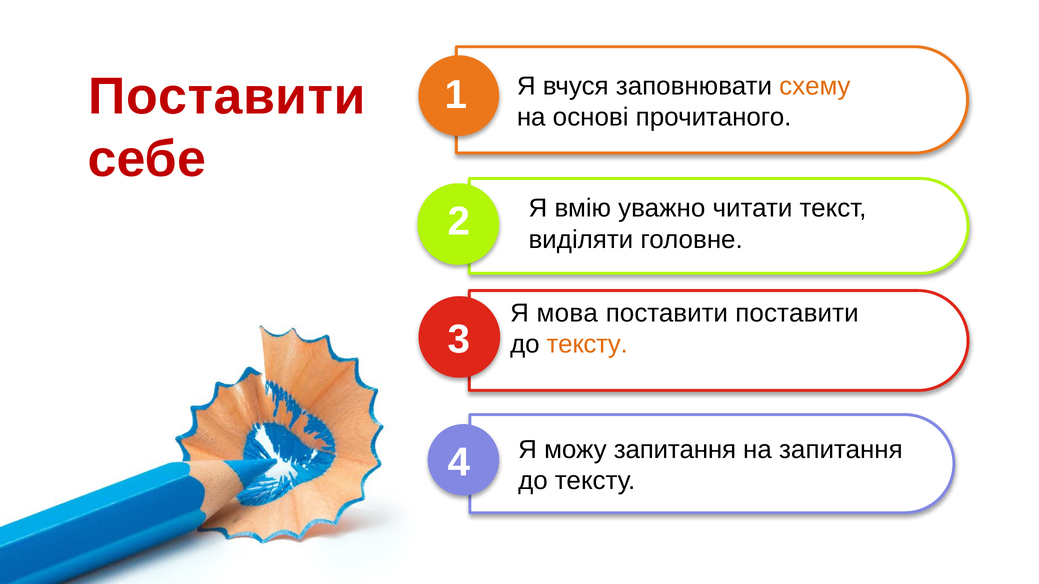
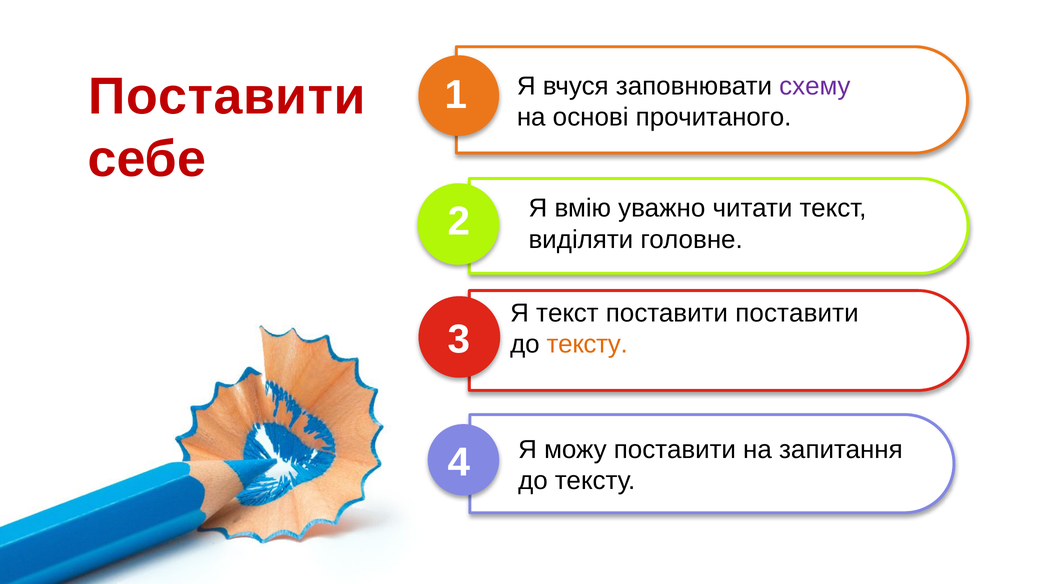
схему colour: orange -> purple
Я мова: мова -> текст
можу запитання: запитання -> поставити
